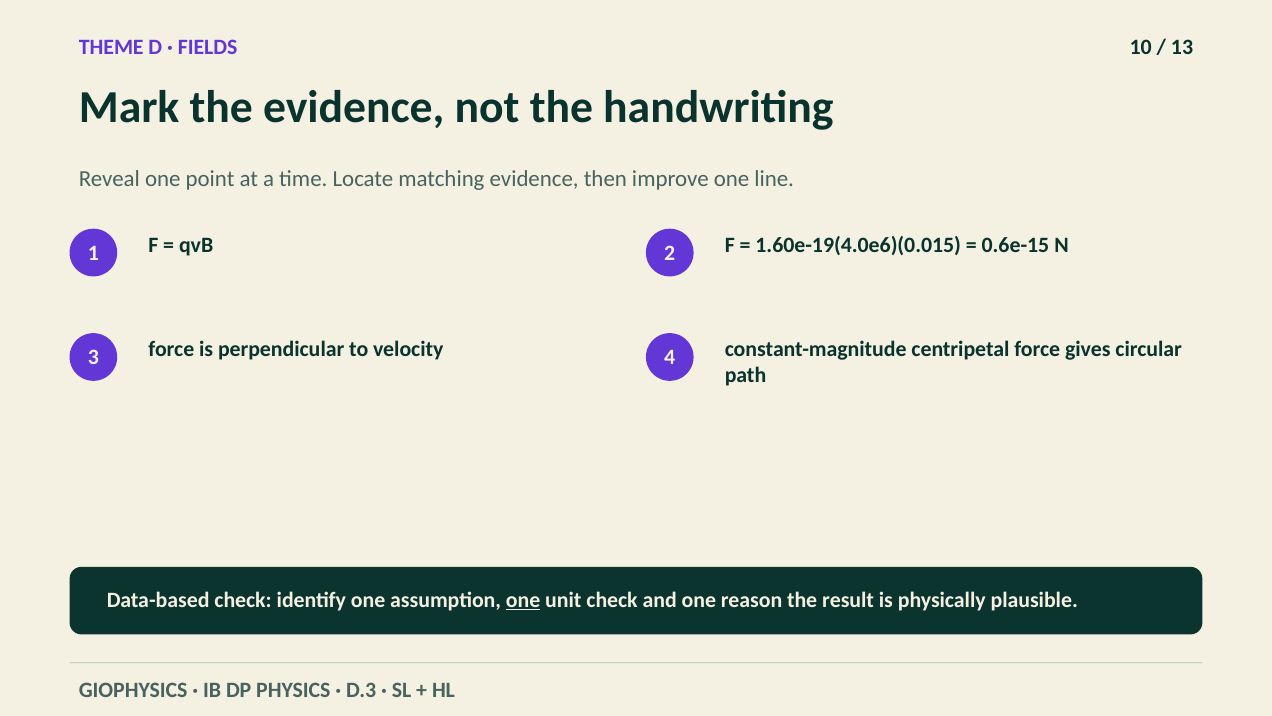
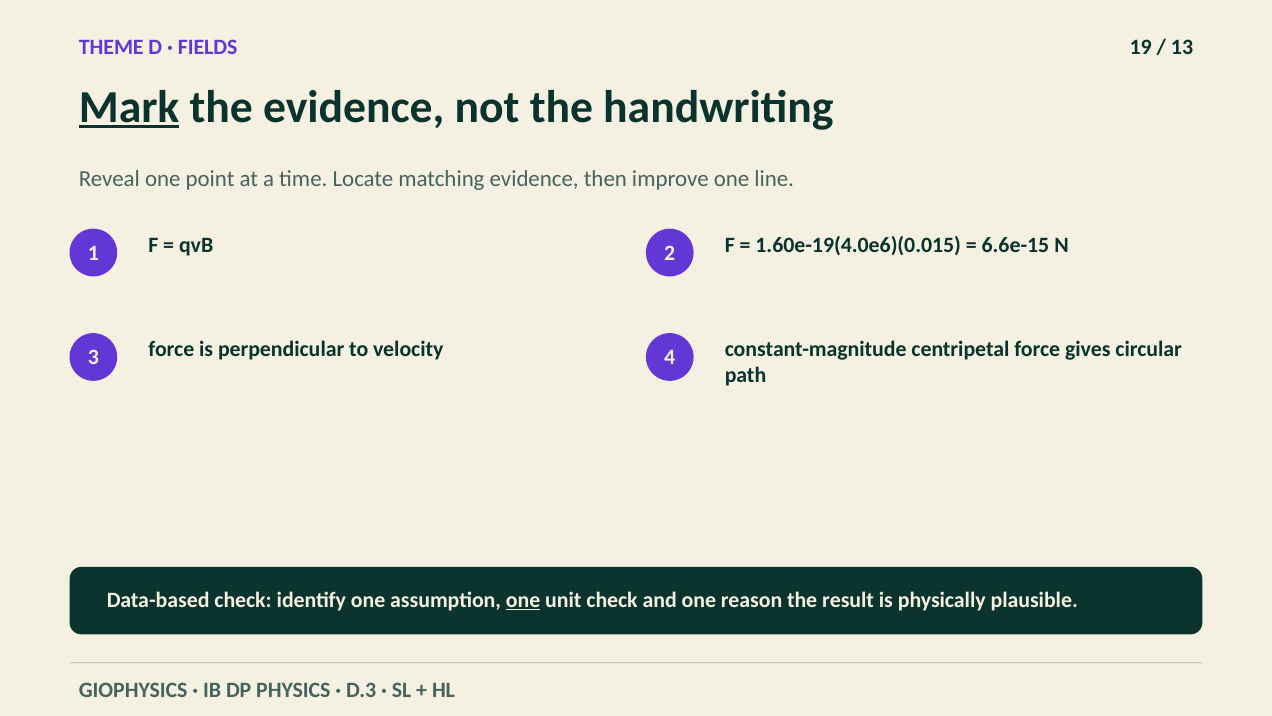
10: 10 -> 19
Mark underline: none -> present
0.6e-15: 0.6e-15 -> 6.6e-15
